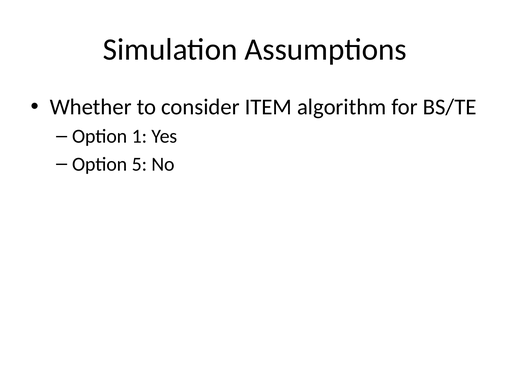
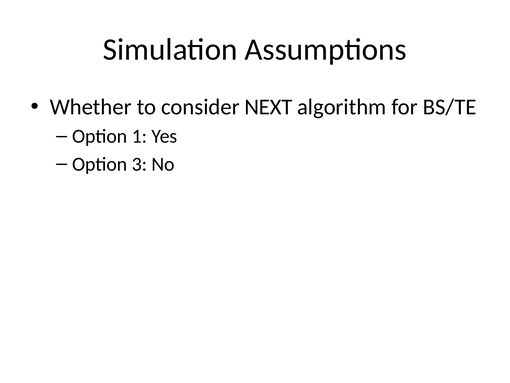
ITEM: ITEM -> NEXT
5: 5 -> 3
